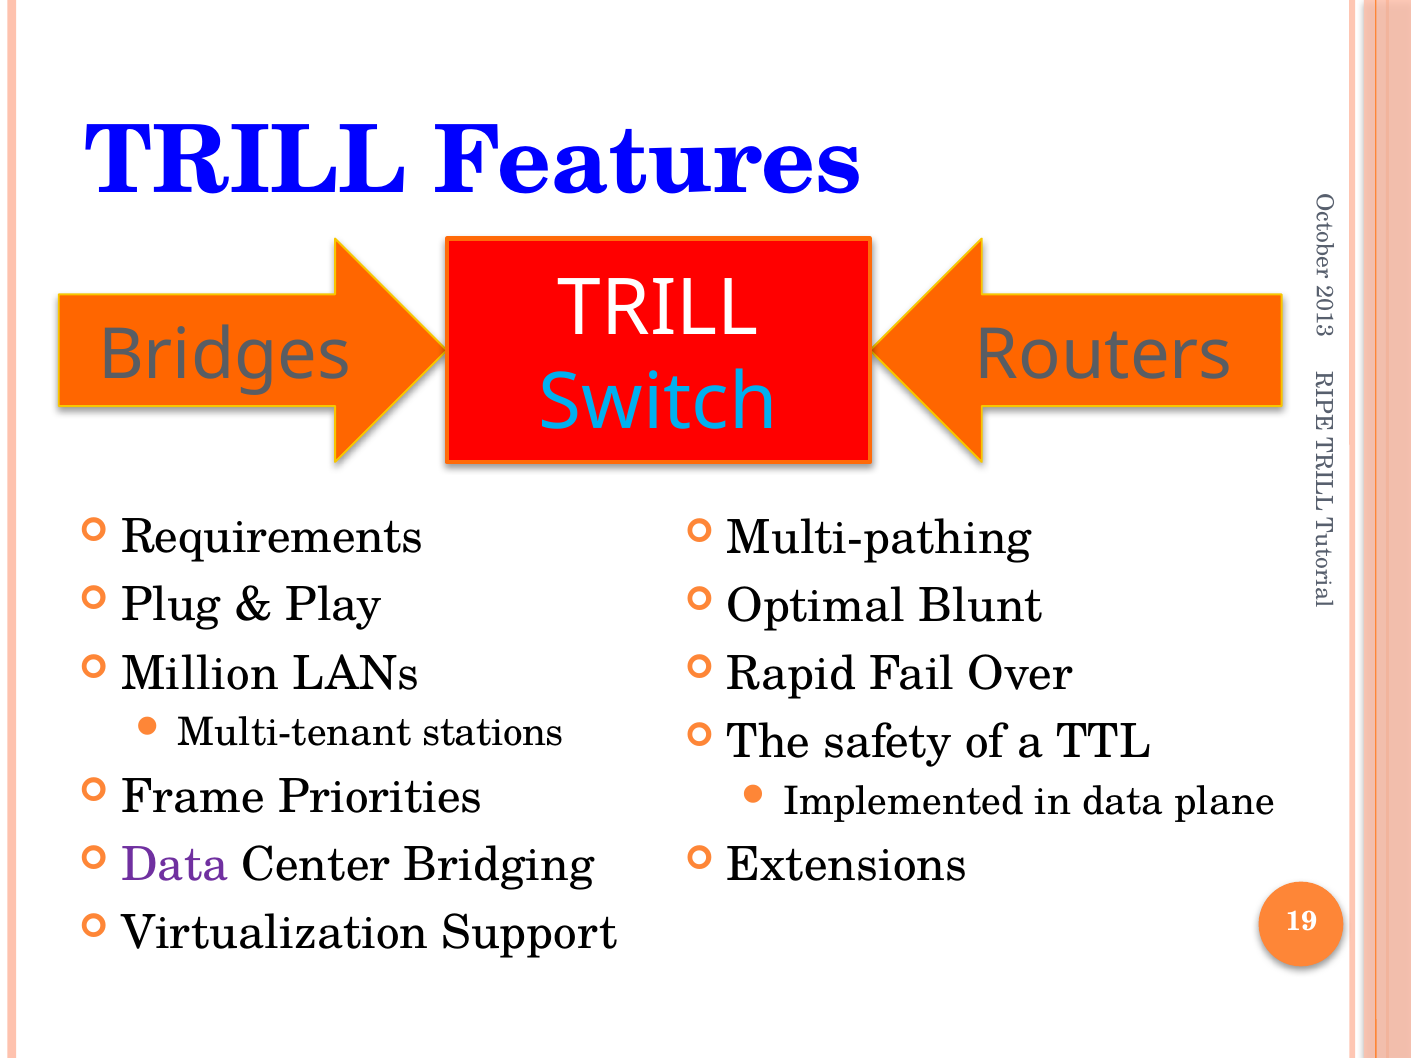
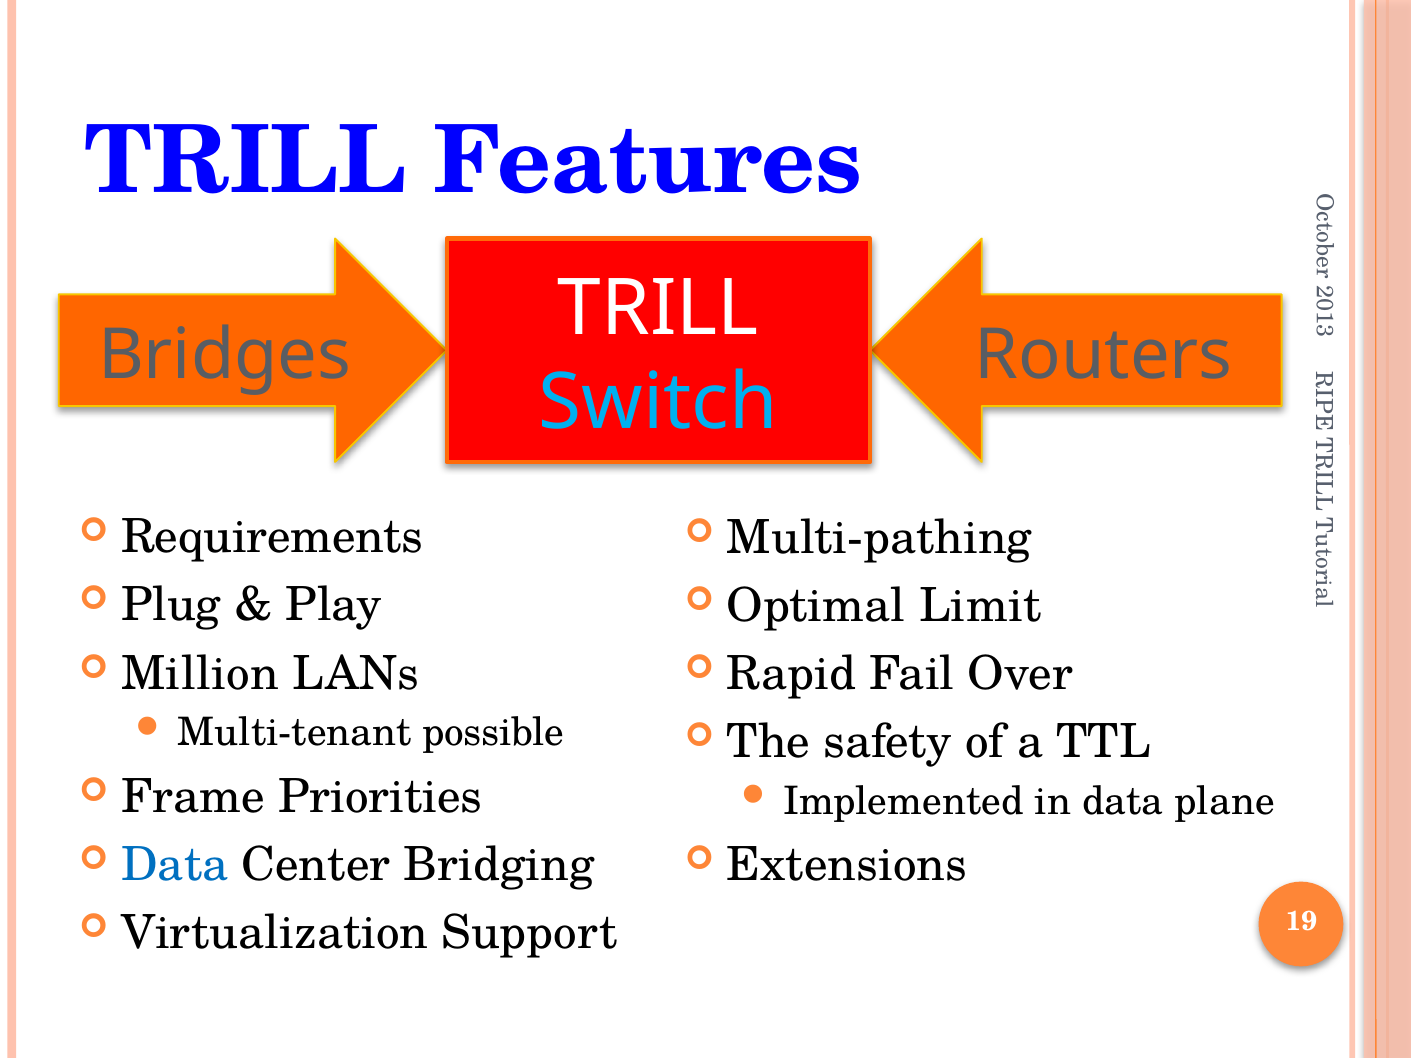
Blunt: Blunt -> Limit
stations: stations -> possible
Data at (175, 865) colour: purple -> blue
